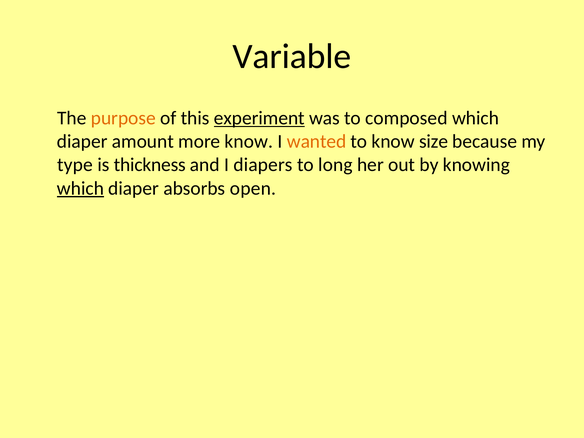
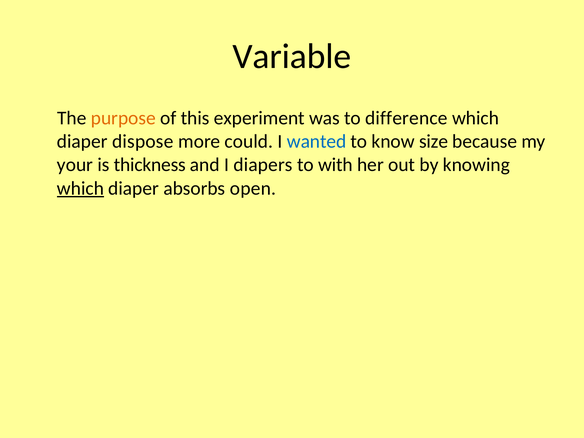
experiment underline: present -> none
composed: composed -> difference
amount: amount -> dispose
more know: know -> could
wanted colour: orange -> blue
type: type -> your
long: long -> with
